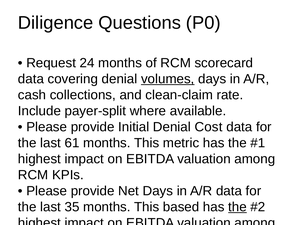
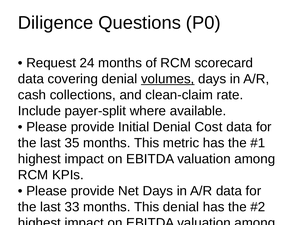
61: 61 -> 35
35: 35 -> 33
This based: based -> denial
the at (237, 207) underline: present -> none
